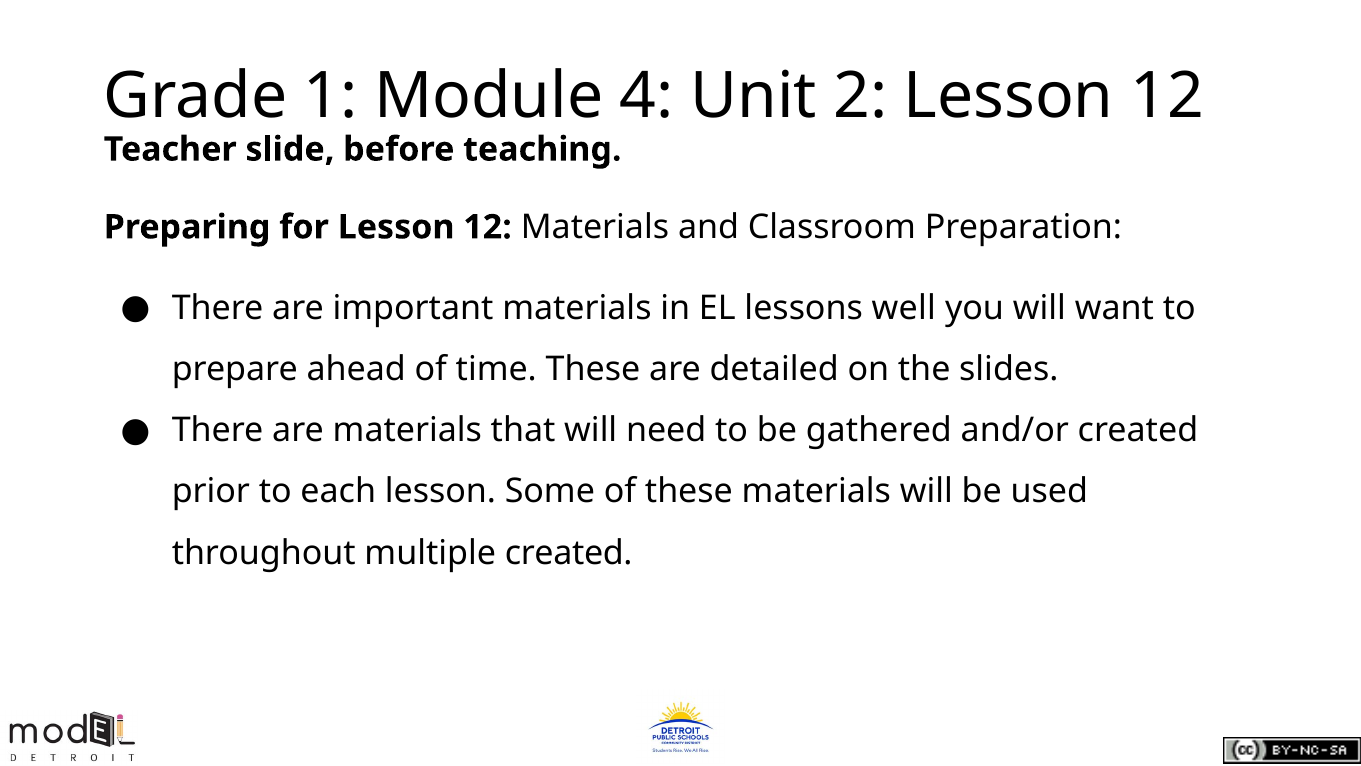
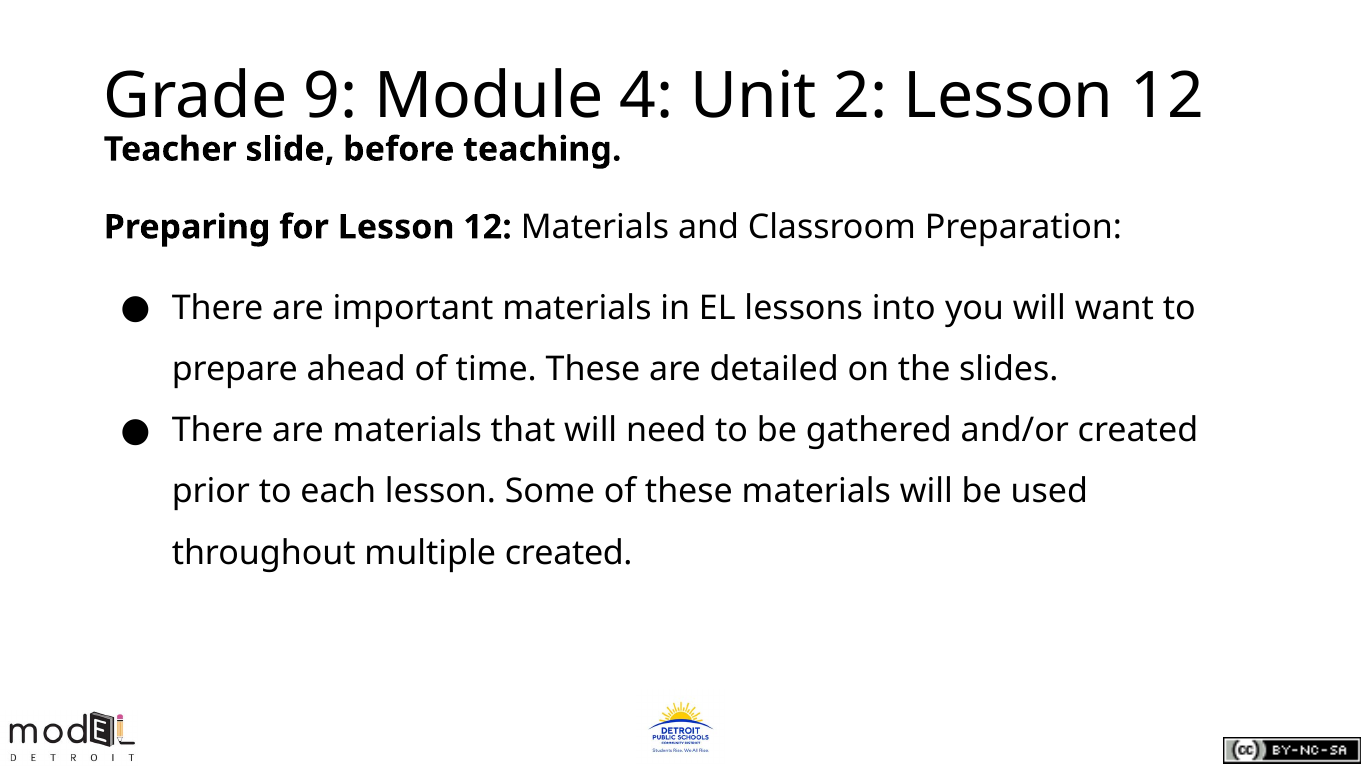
1: 1 -> 9
well: well -> into
